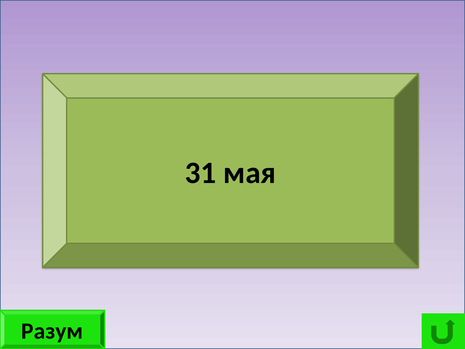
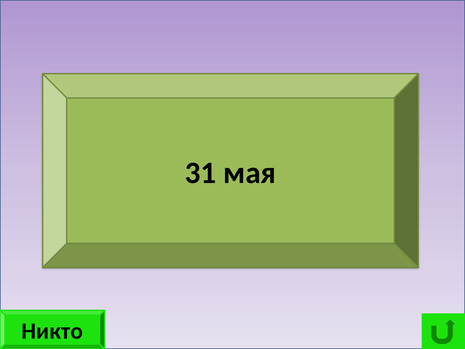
Разум: Разум -> Никто
